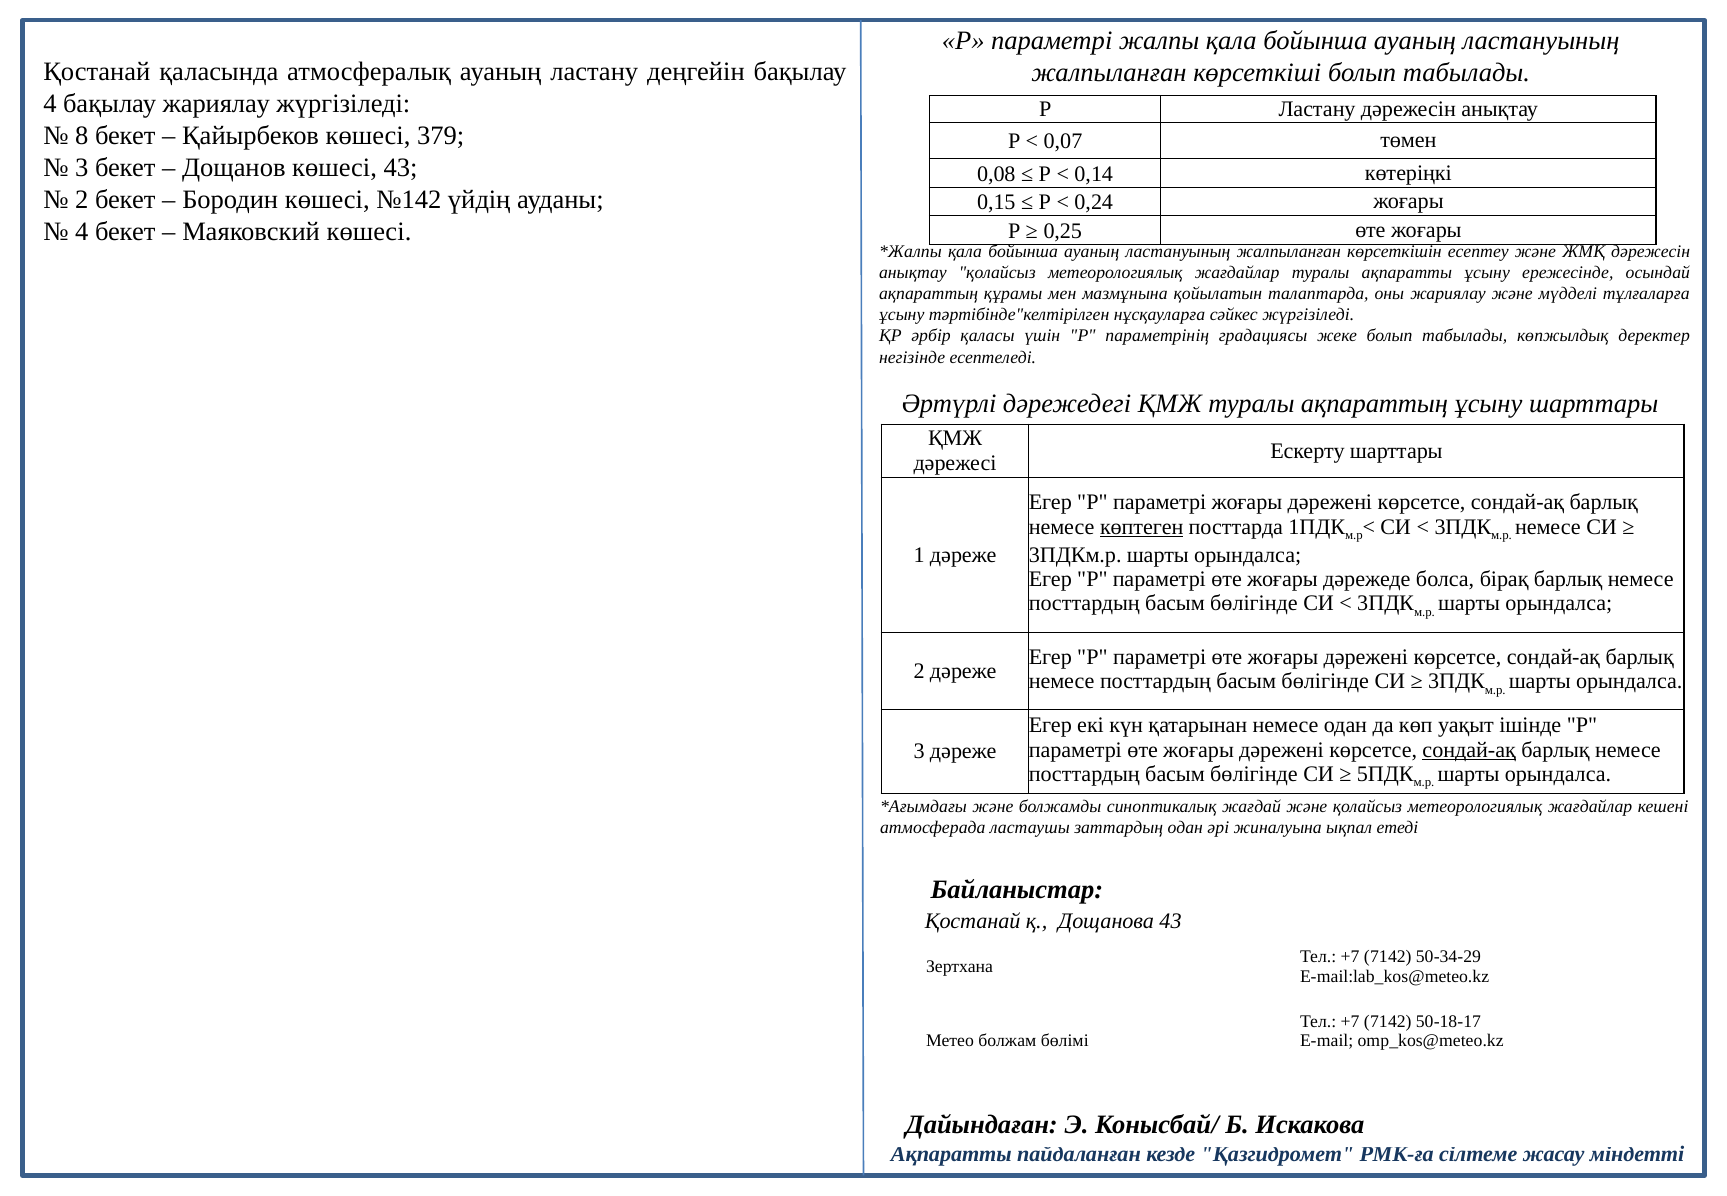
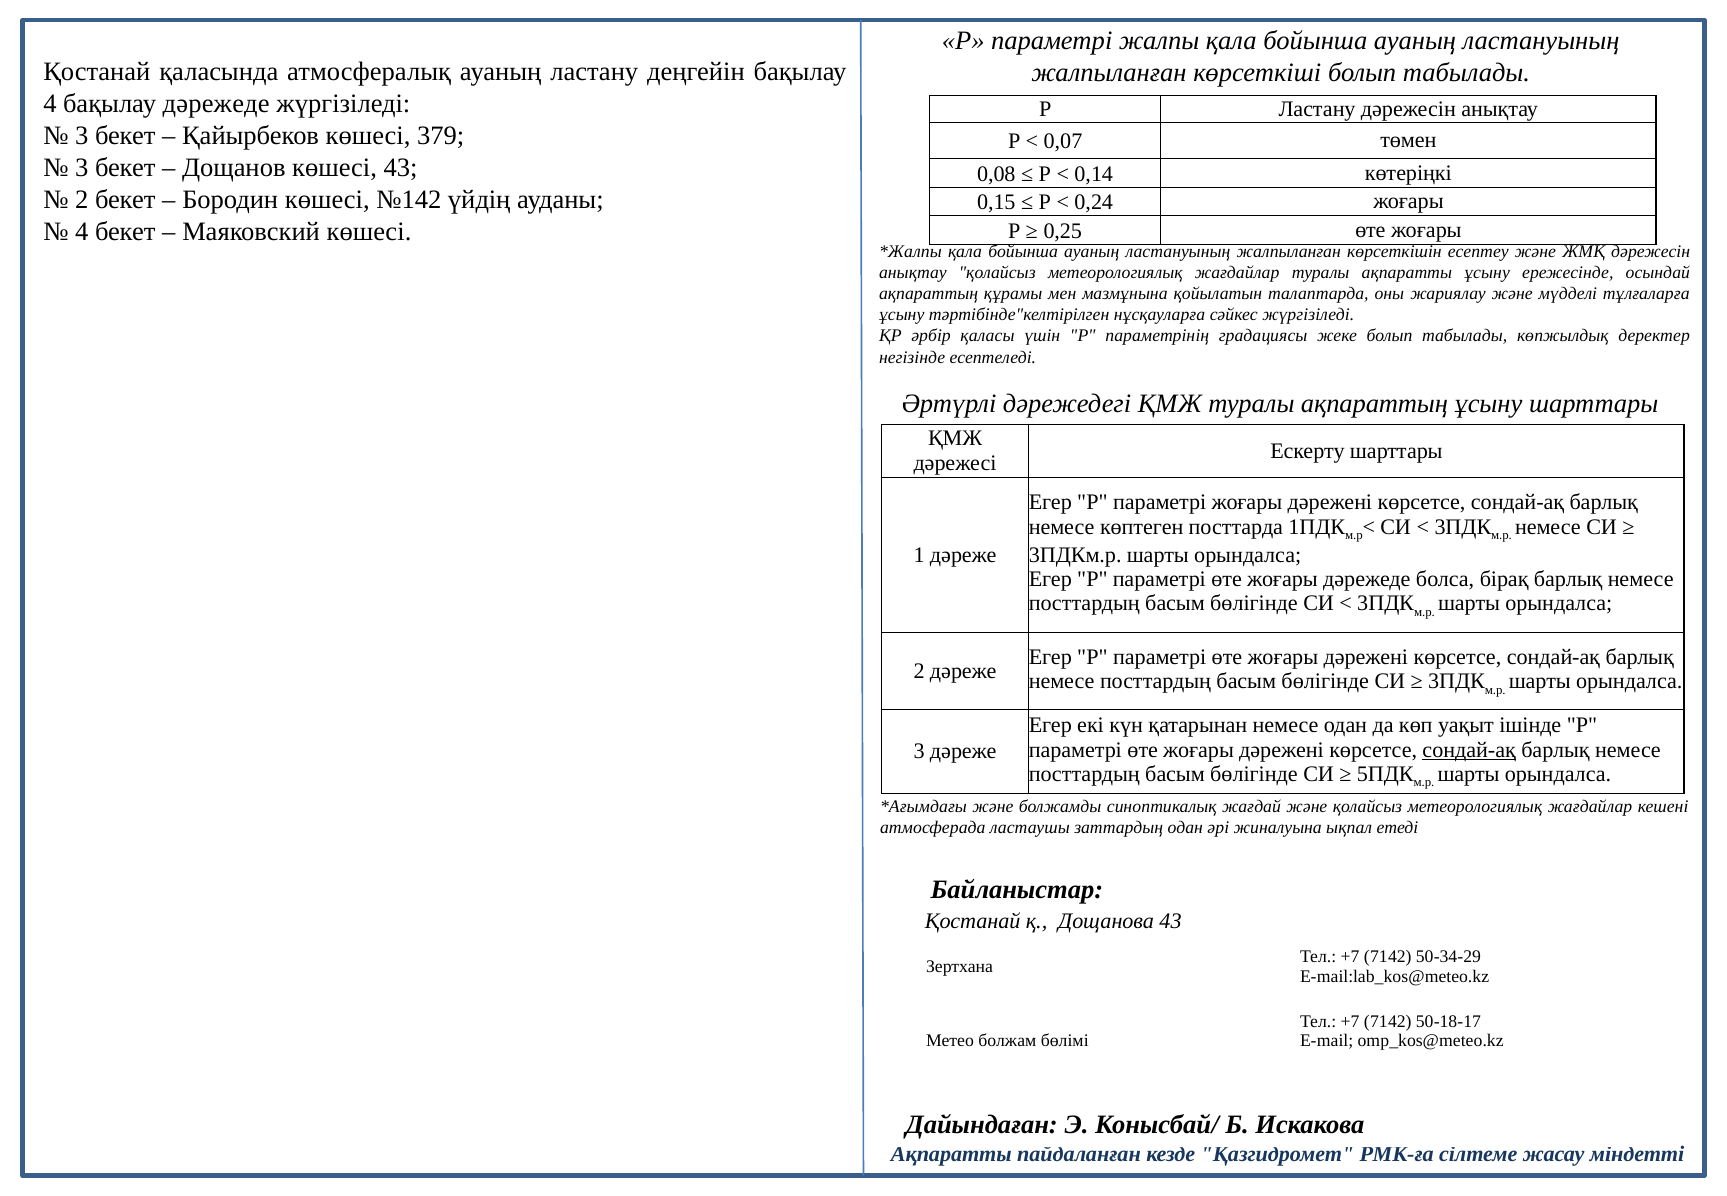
бақылау жариялау: жариялау -> дәрежеде
8 at (82, 136): 8 -> 3
көптеген underline: present -> none
